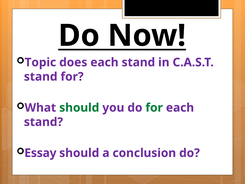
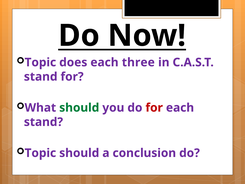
does each stand: stand -> three
for at (154, 108) colour: green -> red
Essay at (40, 153): Essay -> Topic
